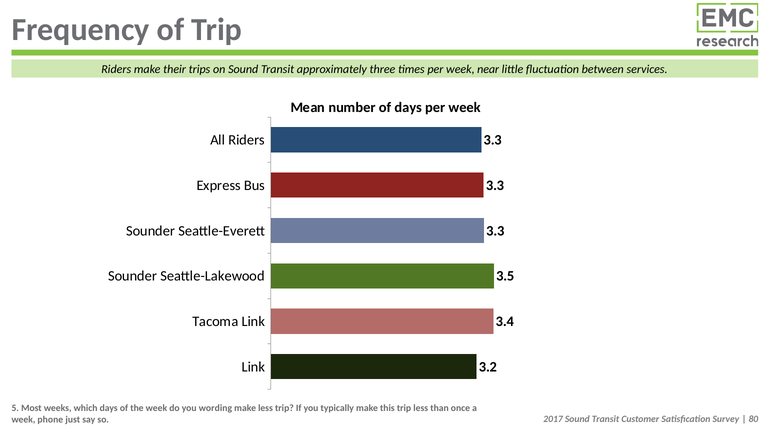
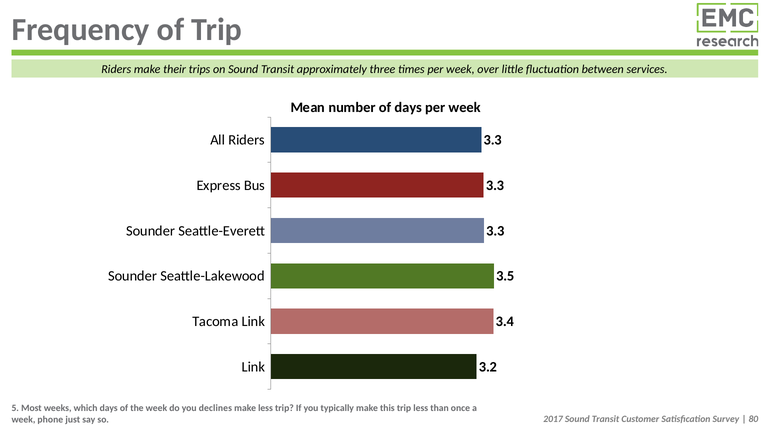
near: near -> over
wording: wording -> declines
